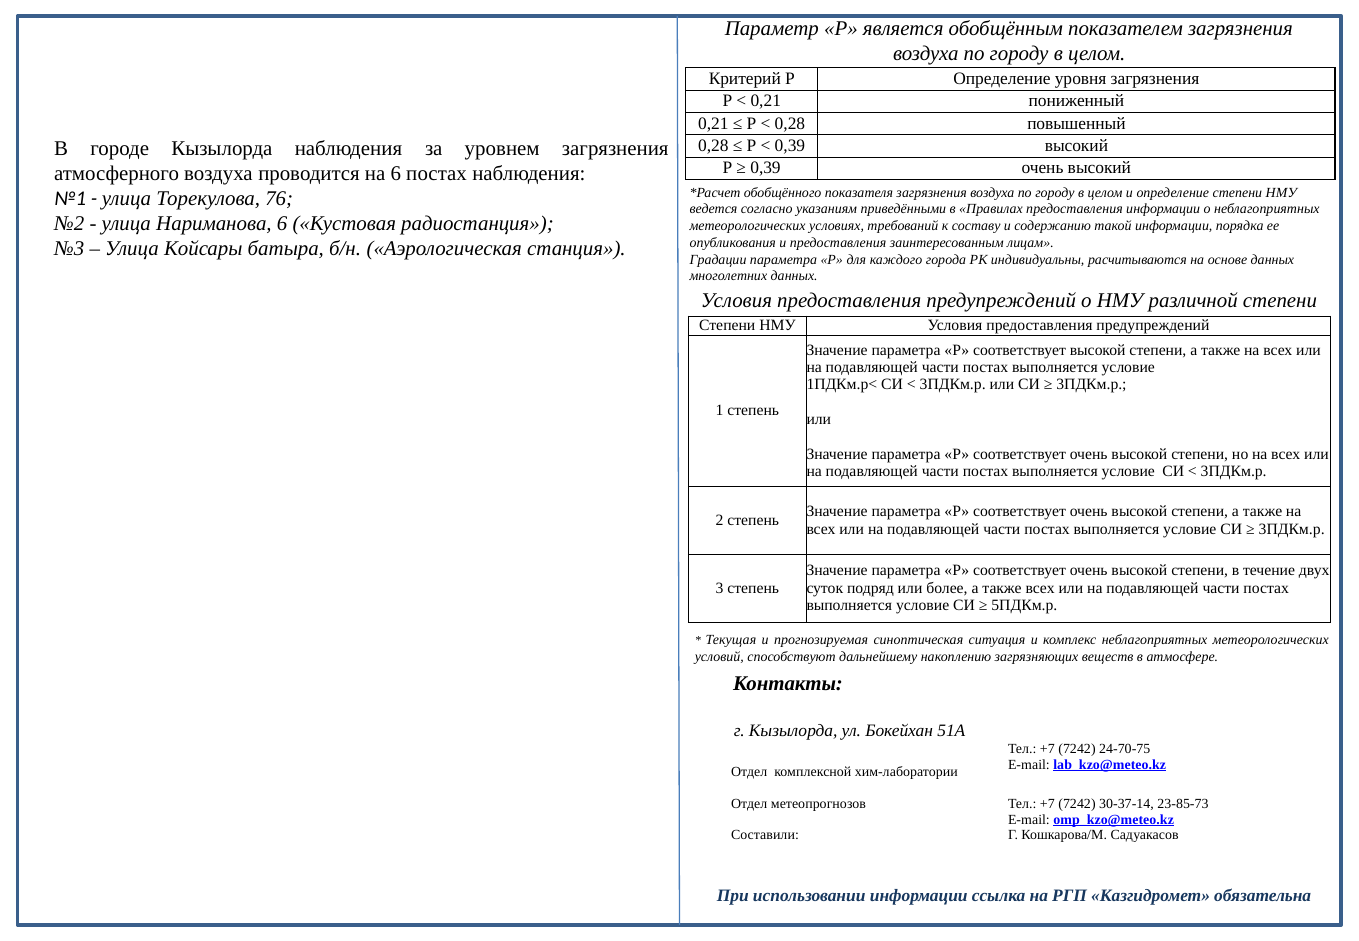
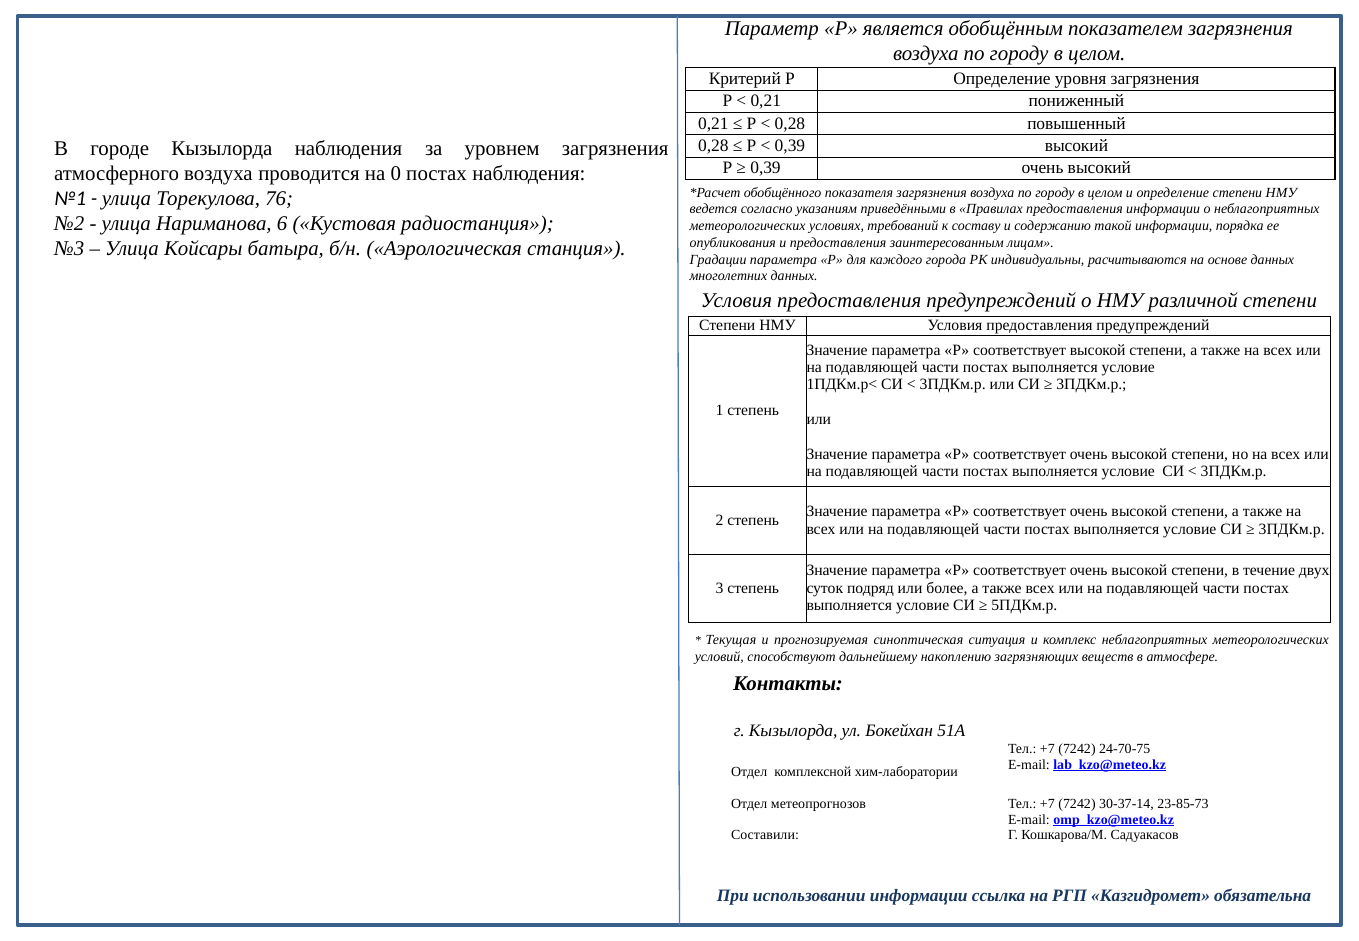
на 6: 6 -> 0
